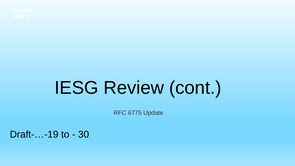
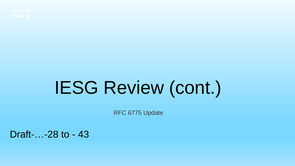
Draft-…-19: Draft-…-19 -> Draft-…-28
30: 30 -> 43
